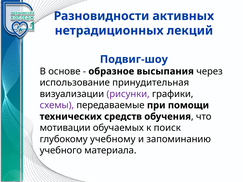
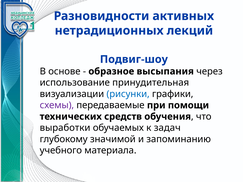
рисунки colour: purple -> blue
мотивации: мотивации -> выработки
поиск: поиск -> задач
учебному: учебному -> значимой
